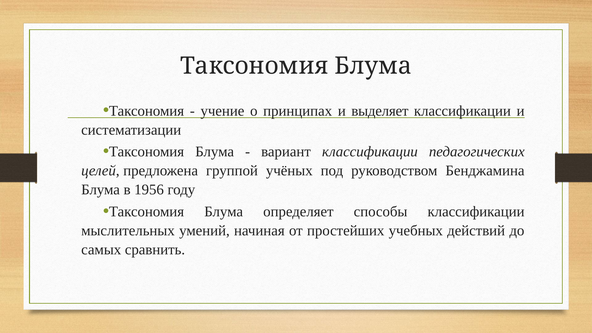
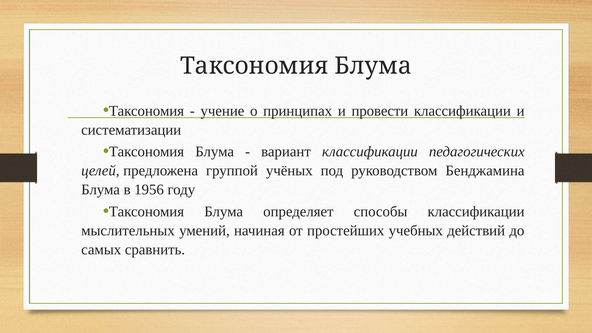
выделяет: выделяет -> провести
